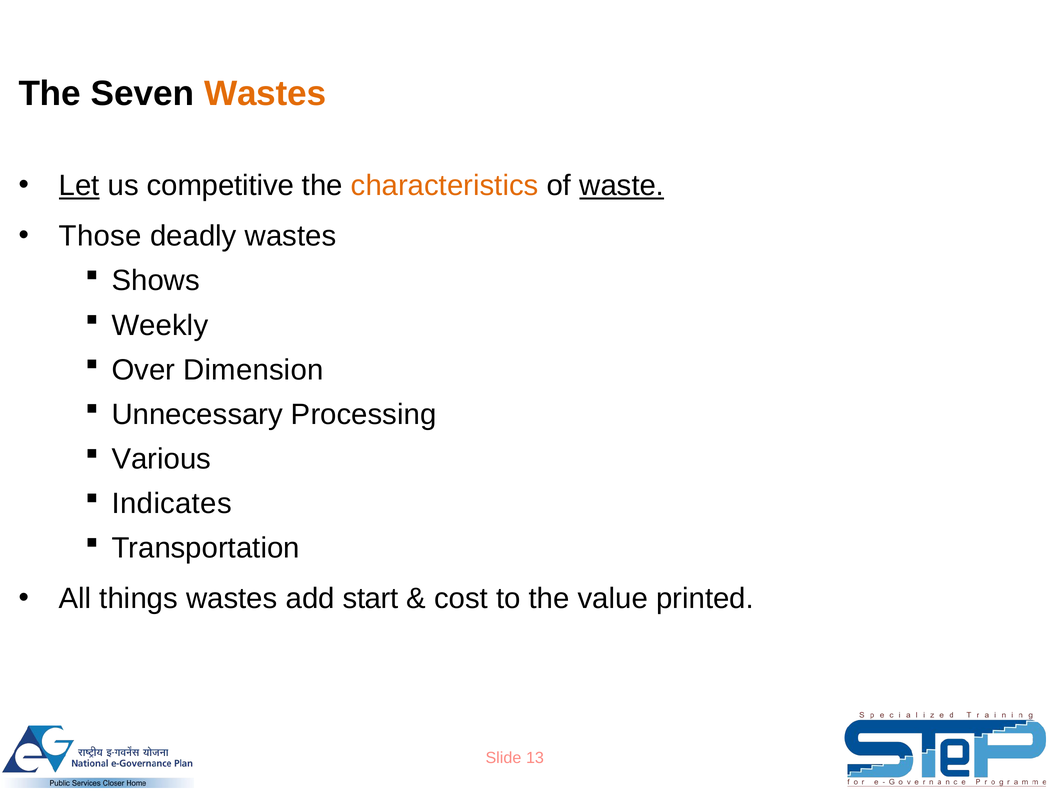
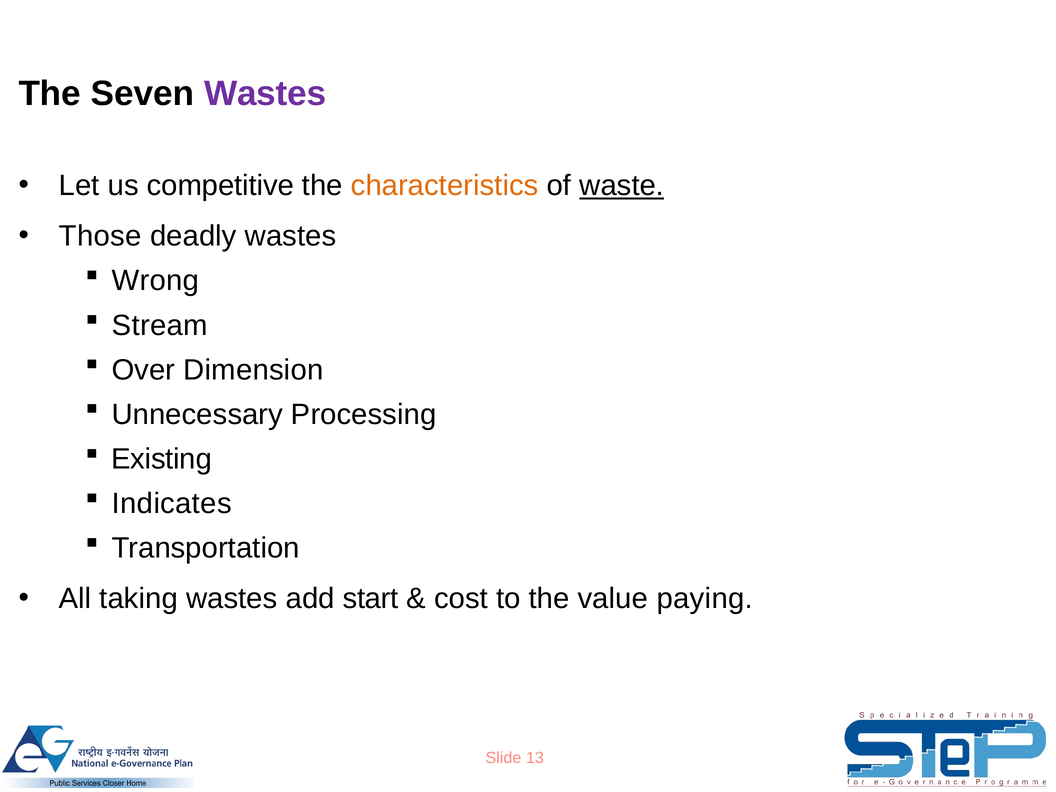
Wastes at (265, 94) colour: orange -> purple
Let underline: present -> none
Shows: Shows -> Wrong
Weekly: Weekly -> Stream
Various: Various -> Existing
things: things -> taking
printed: printed -> paying
